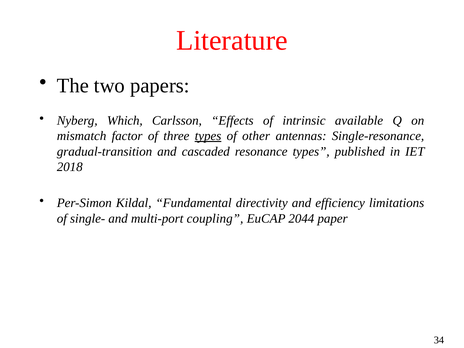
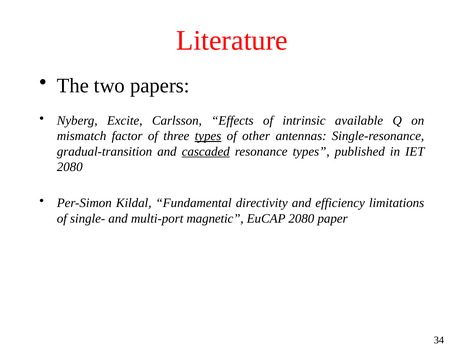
Which: Which -> Excite
cascaded underline: none -> present
2018 at (70, 167): 2018 -> 2080
coupling: coupling -> magnetic
EuCAP 2044: 2044 -> 2080
